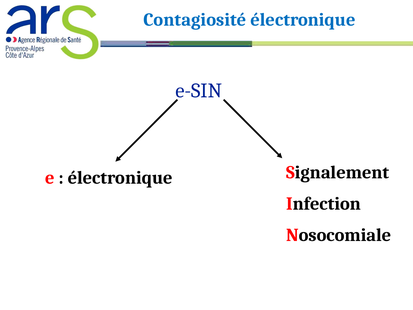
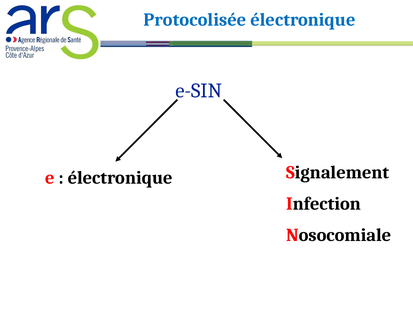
Contagiosité: Contagiosité -> Protocolisée
